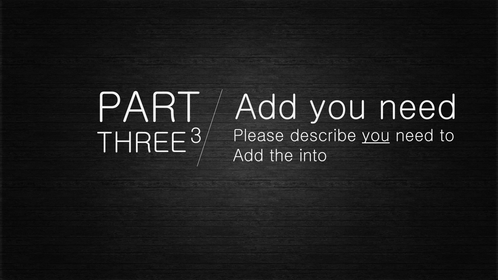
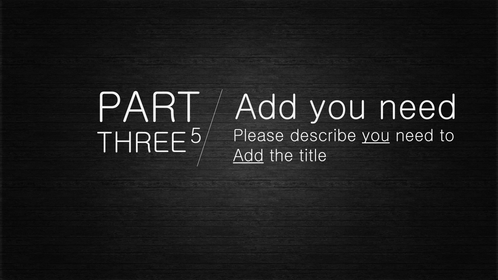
3: 3 -> 5
Add at (248, 156) underline: none -> present
into: into -> title
